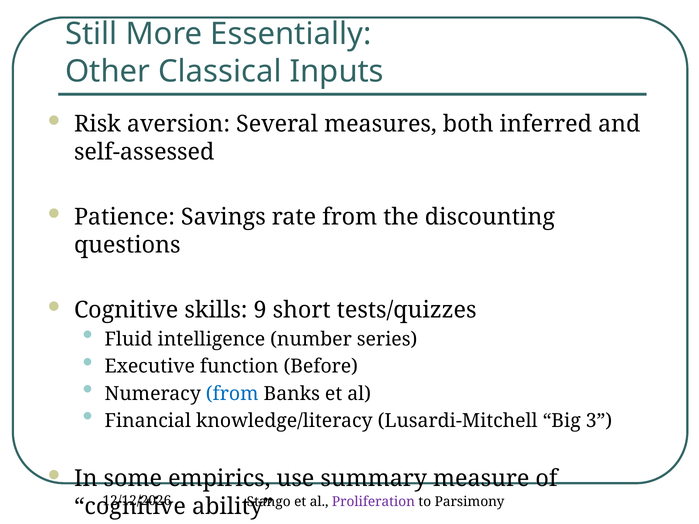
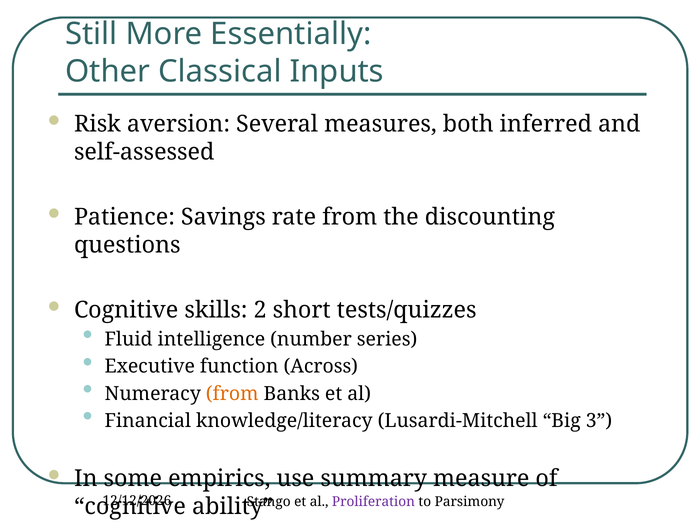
9: 9 -> 2
Before: Before -> Across
from at (232, 394) colour: blue -> orange
